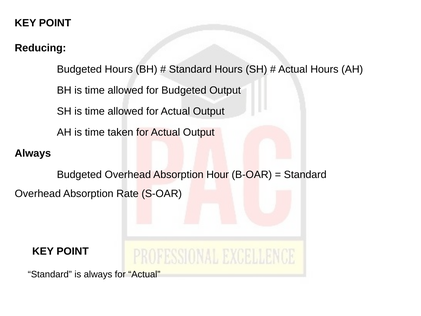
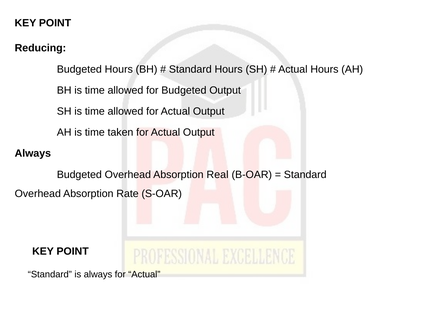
Hour: Hour -> Real
